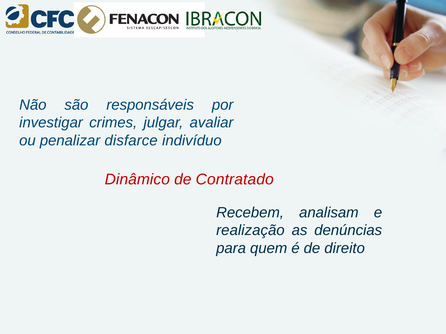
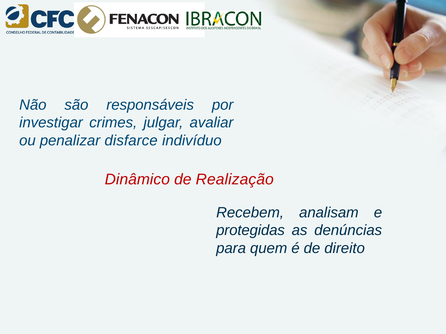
Contratado: Contratado -> Realização
realização: realização -> protegidas
